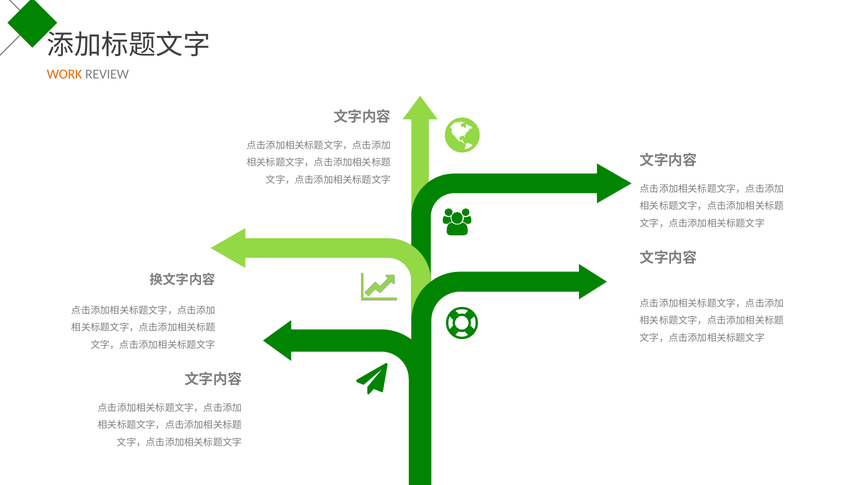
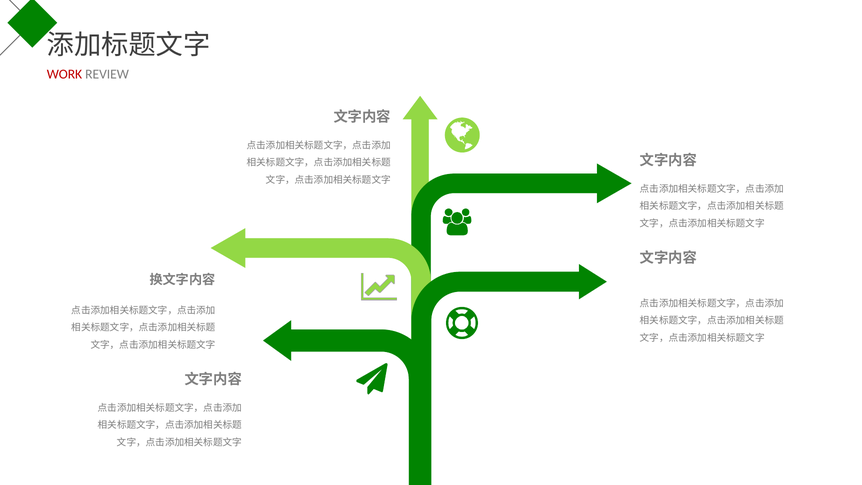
WORK colour: orange -> red
